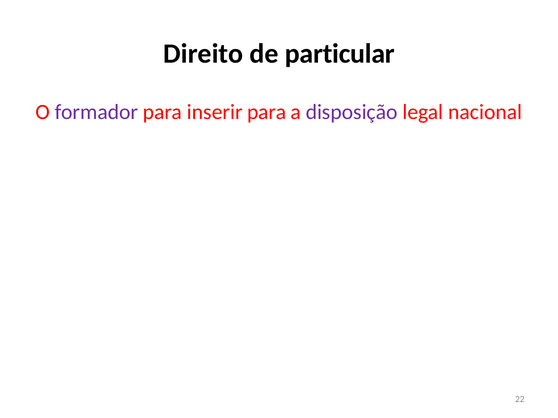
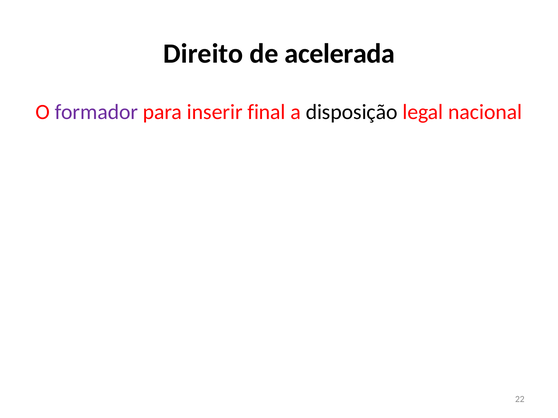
particular: particular -> acelerada
inserir para: para -> final
disposição colour: purple -> black
